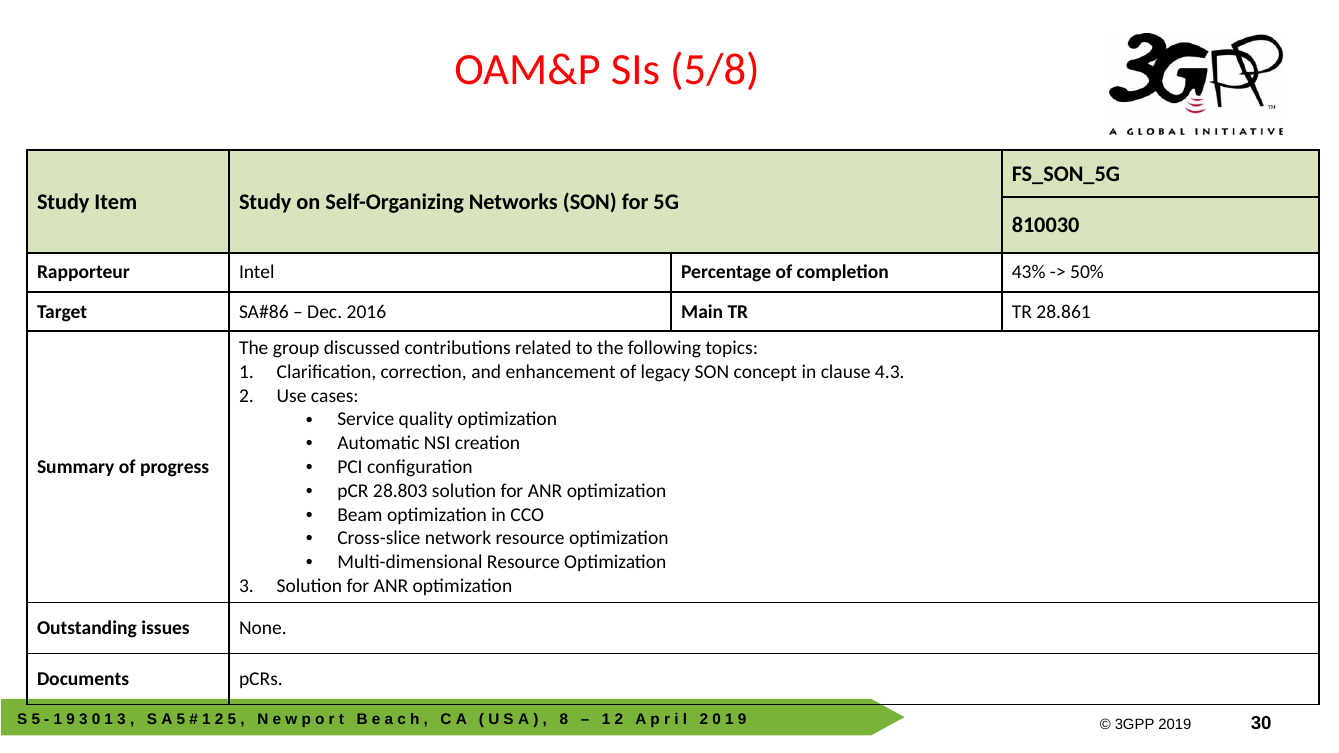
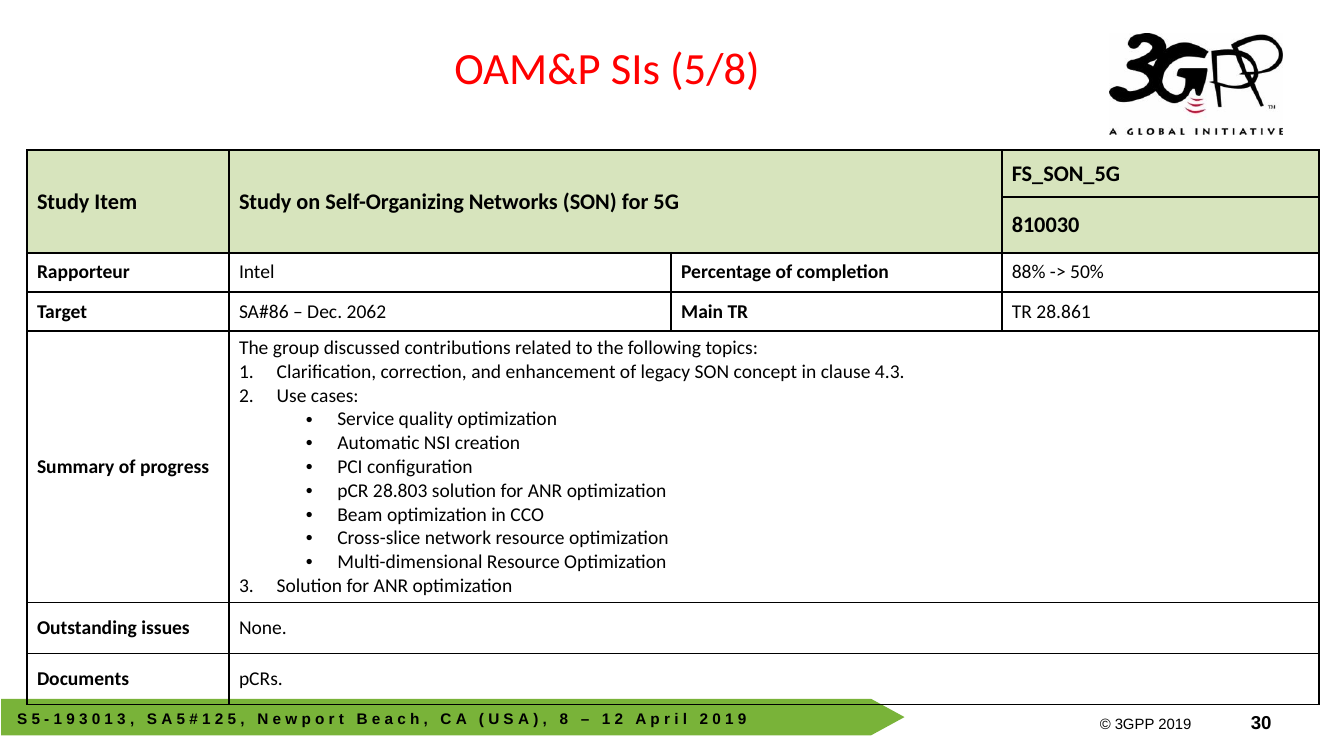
43%: 43% -> 88%
2016: 2016 -> 2062
